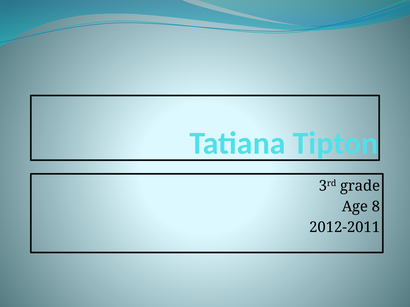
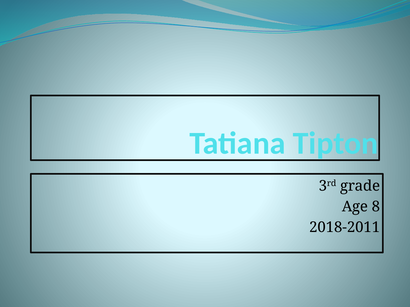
2012-2011: 2012-2011 -> 2018-2011
